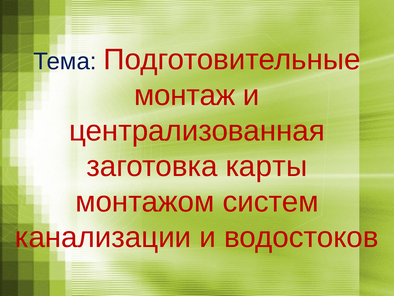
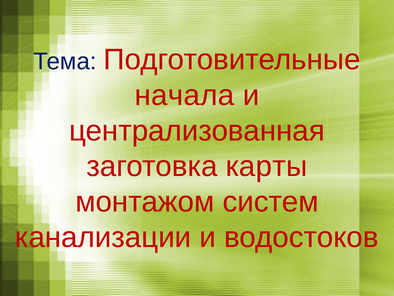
монтаж: монтаж -> начала
